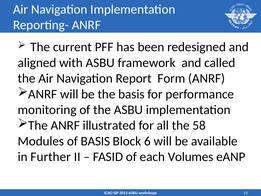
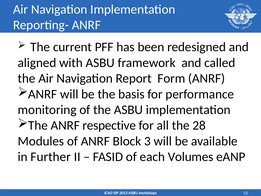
illustrated: illustrated -> respective
58: 58 -> 28
of BASIS: BASIS -> ANRF
6: 6 -> 3
